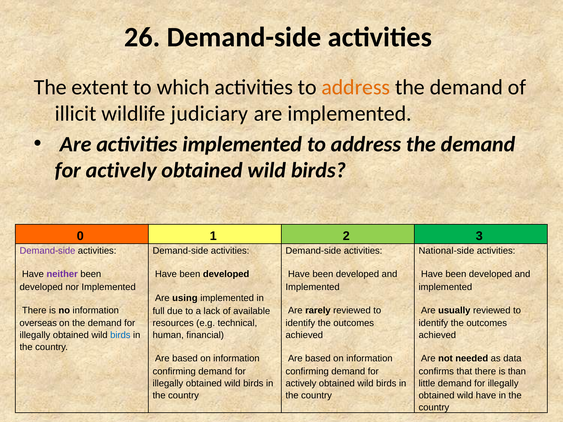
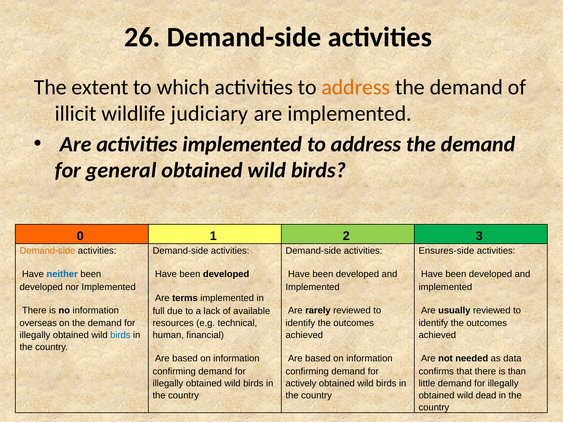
actively at (121, 170): actively -> general
Demand-side at (47, 251) colour: purple -> orange
National-side: National-side -> Ensures-side
neither colour: purple -> blue
using: using -> terms
wild have: have -> dead
